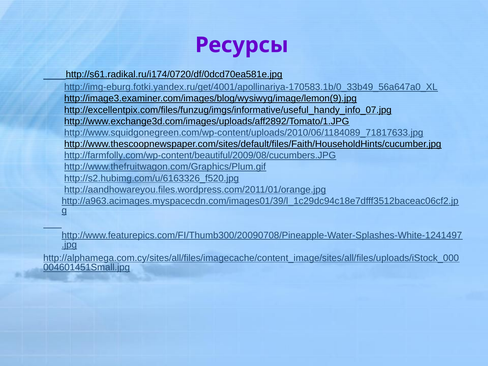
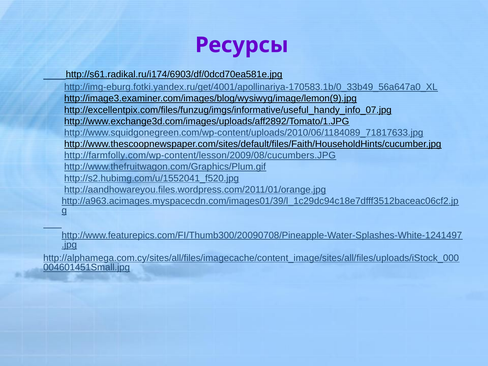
http://s61.radikal.ru/i174/0720/df/0dcd70ea581e.jpg: http://s61.radikal.ru/i174/0720/df/0dcd70ea581e.jpg -> http://s61.radikal.ru/i174/6903/df/0dcd70ea581e.jpg
http://farmfolly.com/wp-content/beautiful/2009/08/cucumbers.JPG: http://farmfolly.com/wp-content/beautiful/2009/08/cucumbers.JPG -> http://farmfolly.com/wp-content/lesson/2009/08/cucumbers.JPG
http://s2.hubimg.com/u/6163326_f520.jpg: http://s2.hubimg.com/u/6163326_f520.jpg -> http://s2.hubimg.com/u/1552041_f520.jpg
